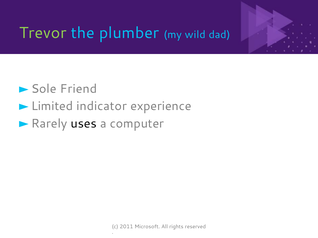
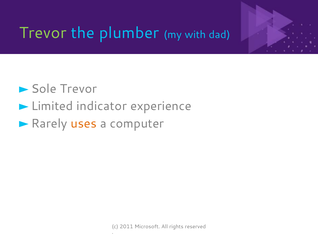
wild: wild -> with
Friend at (78, 89): Friend -> Trevor
uses colour: black -> orange
